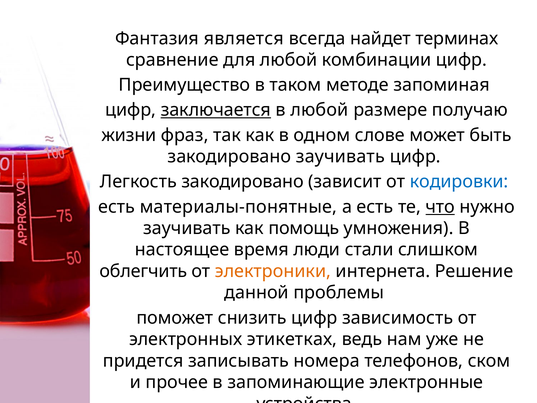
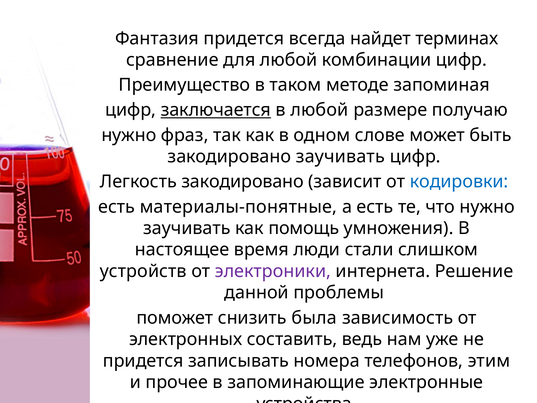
Фантазия является: является -> придется
жизни at (129, 135): жизни -> нужно
что underline: present -> none
облегчить: облегчить -> устройств
электроники colour: orange -> purple
снизить цифр: цифр -> была
этикетках: этикетках -> составить
ском: ском -> этим
